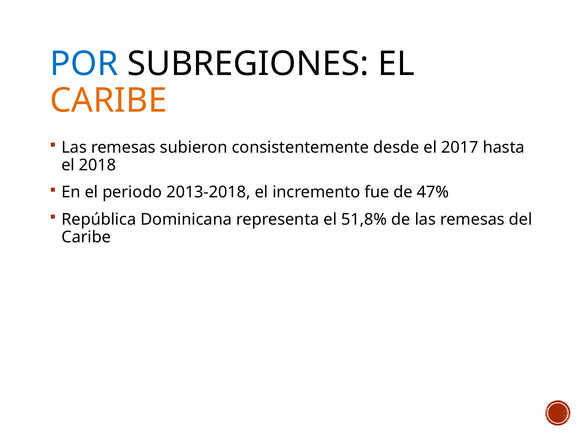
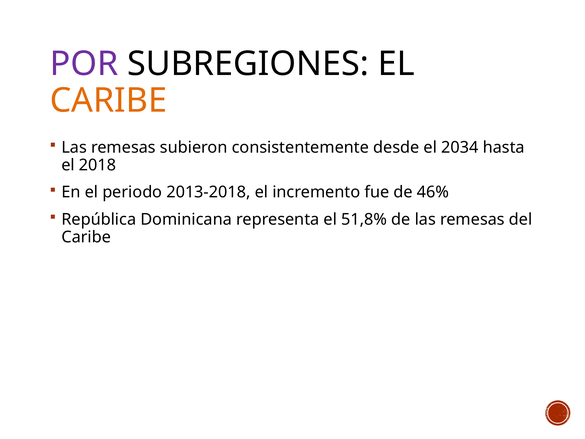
POR colour: blue -> purple
2017: 2017 -> 2034
47%: 47% -> 46%
